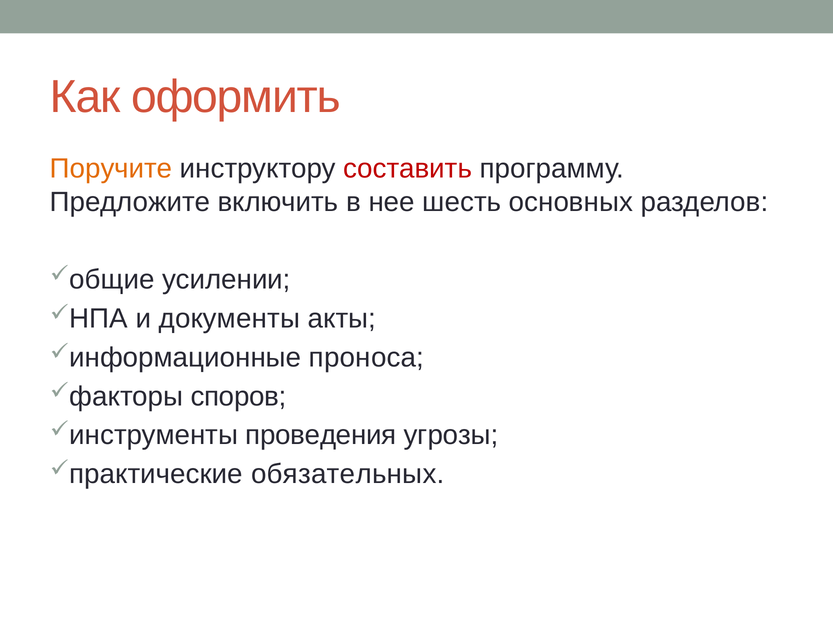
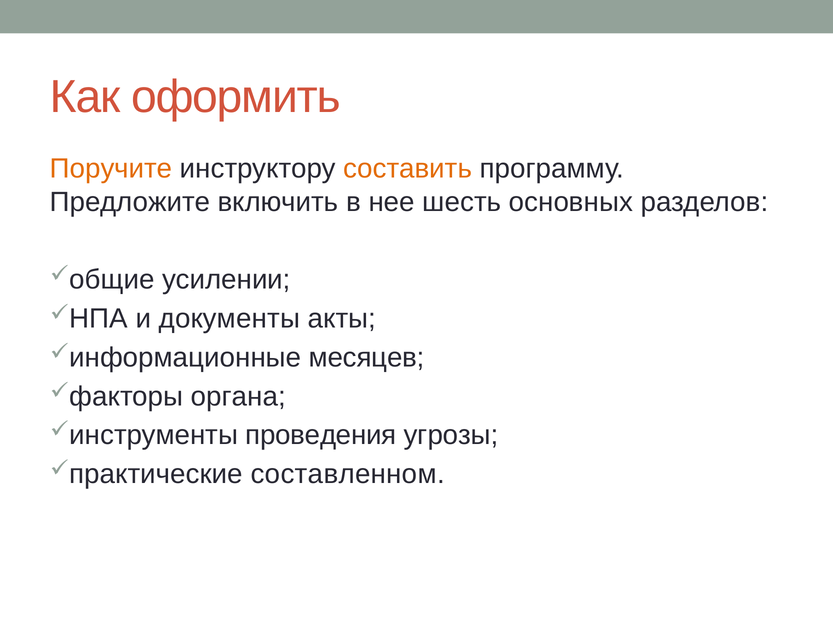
составить colour: red -> orange
проноса: проноса -> месяцев
споров: споров -> органа
обязательных: обязательных -> составленном
